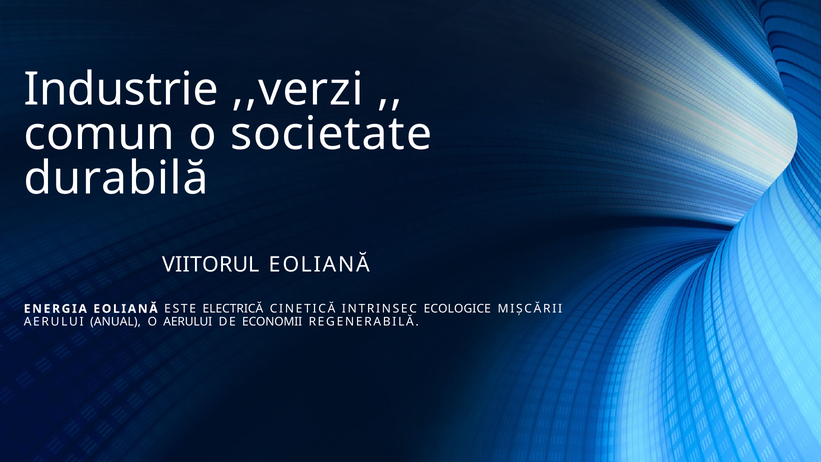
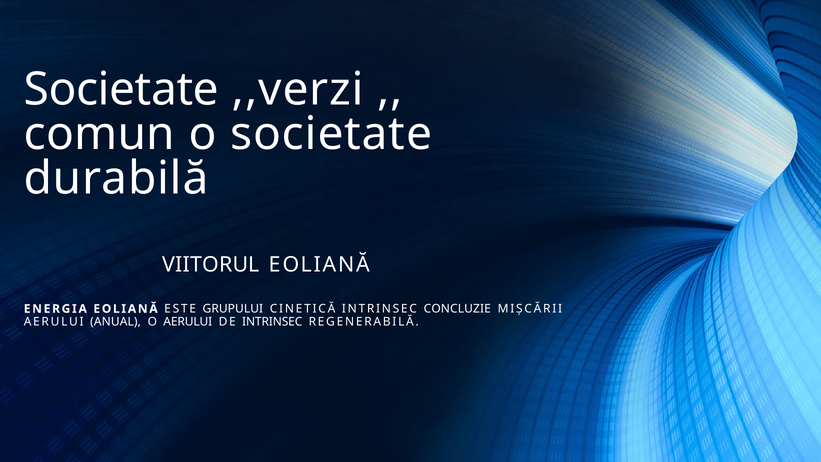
Industrie at (121, 90): Industrie -> Societate
ELECTRICĂ: ELECTRICĂ -> GRUPULUI
ECOLOGICE: ECOLOGICE -> CONCLUZIE
DE ECONOMII: ECONOMII -> INTRINSEC
